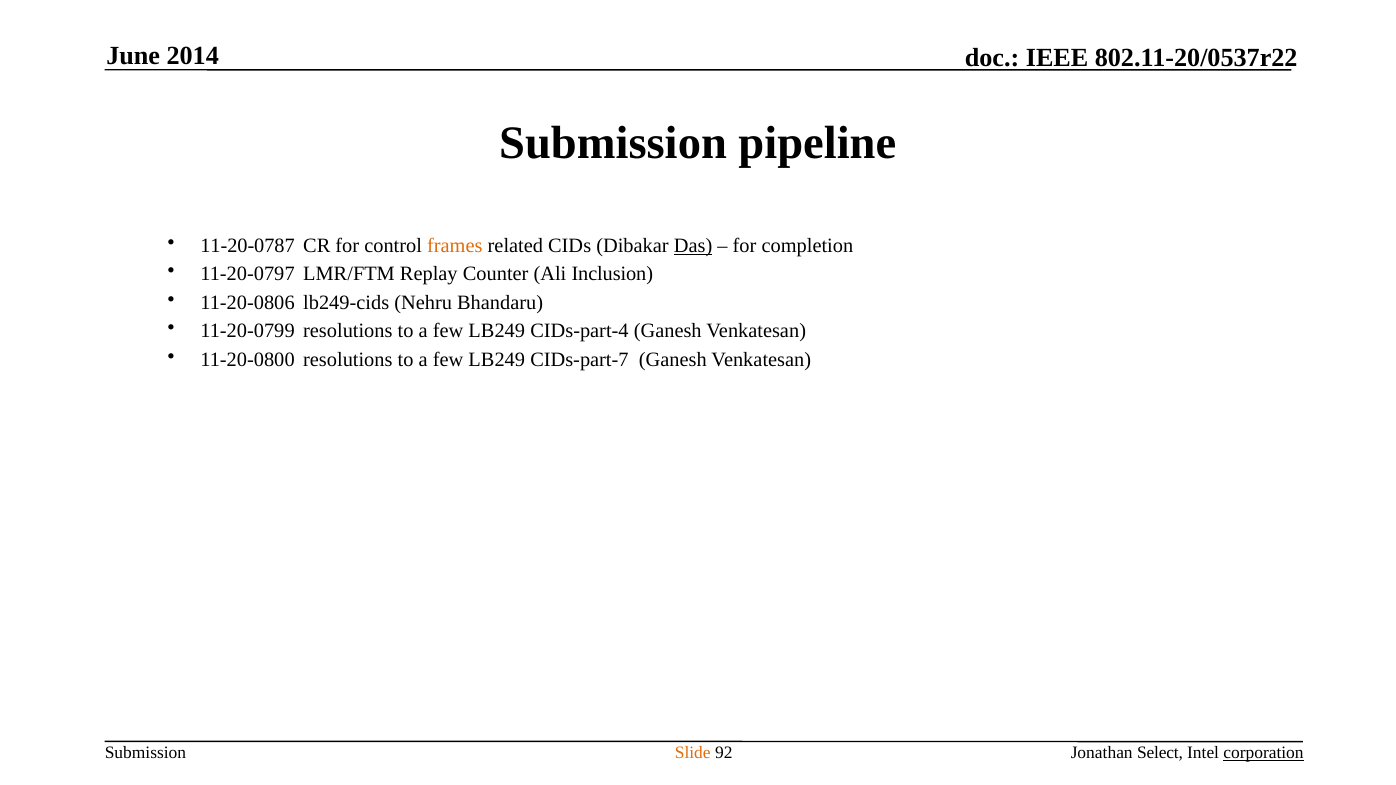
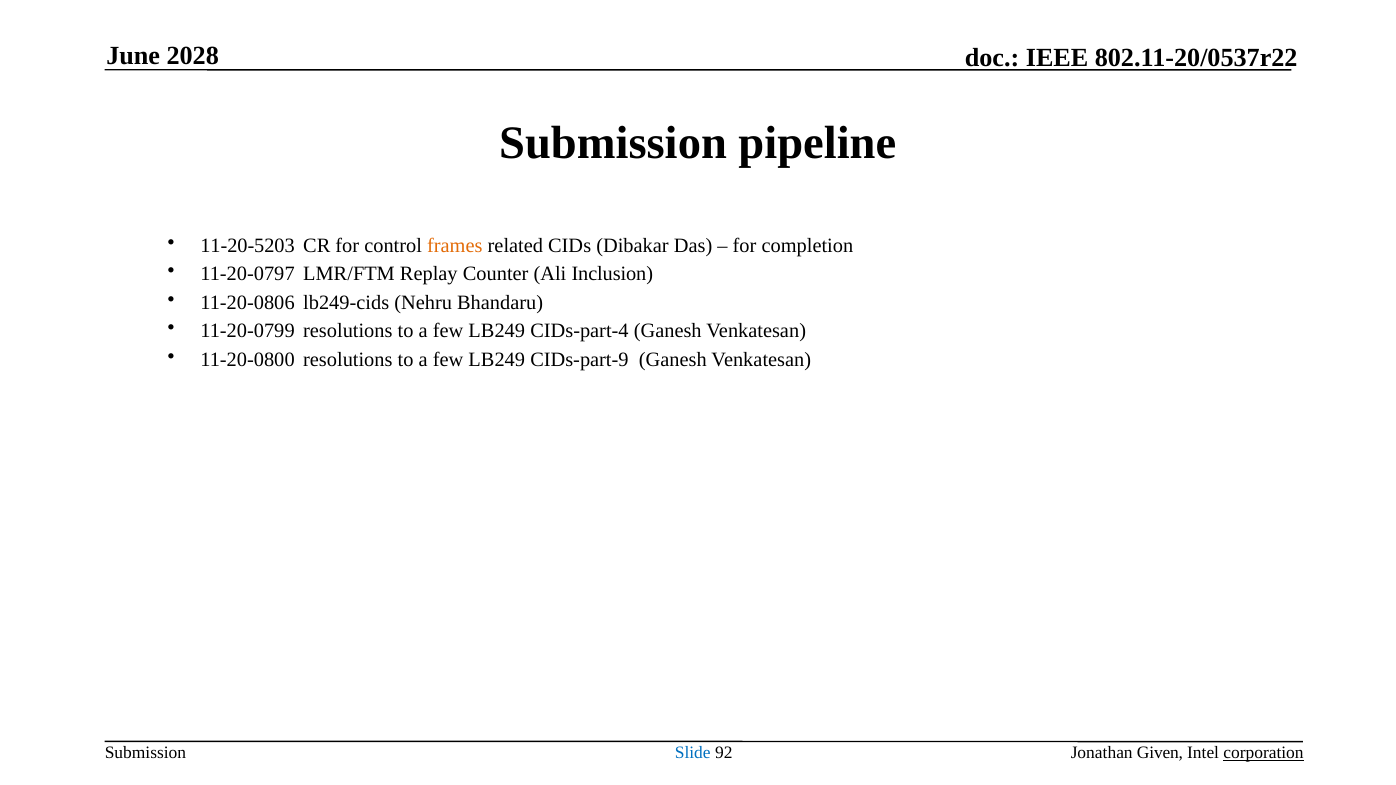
2014: 2014 -> 2028
11-20-0787: 11-20-0787 -> 11-20-5203
Das underline: present -> none
CIDs-part-7: CIDs-part-7 -> CIDs-part-9
Slide colour: orange -> blue
Select: Select -> Given
